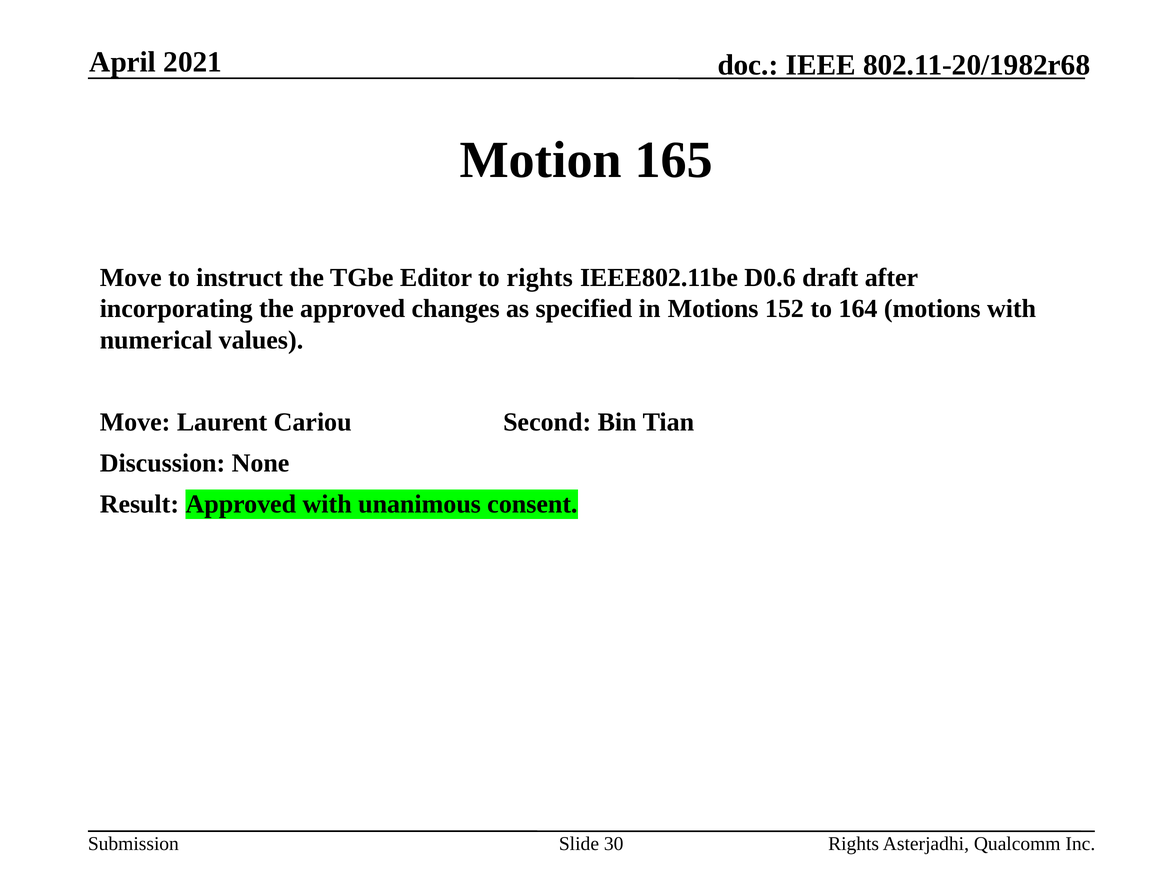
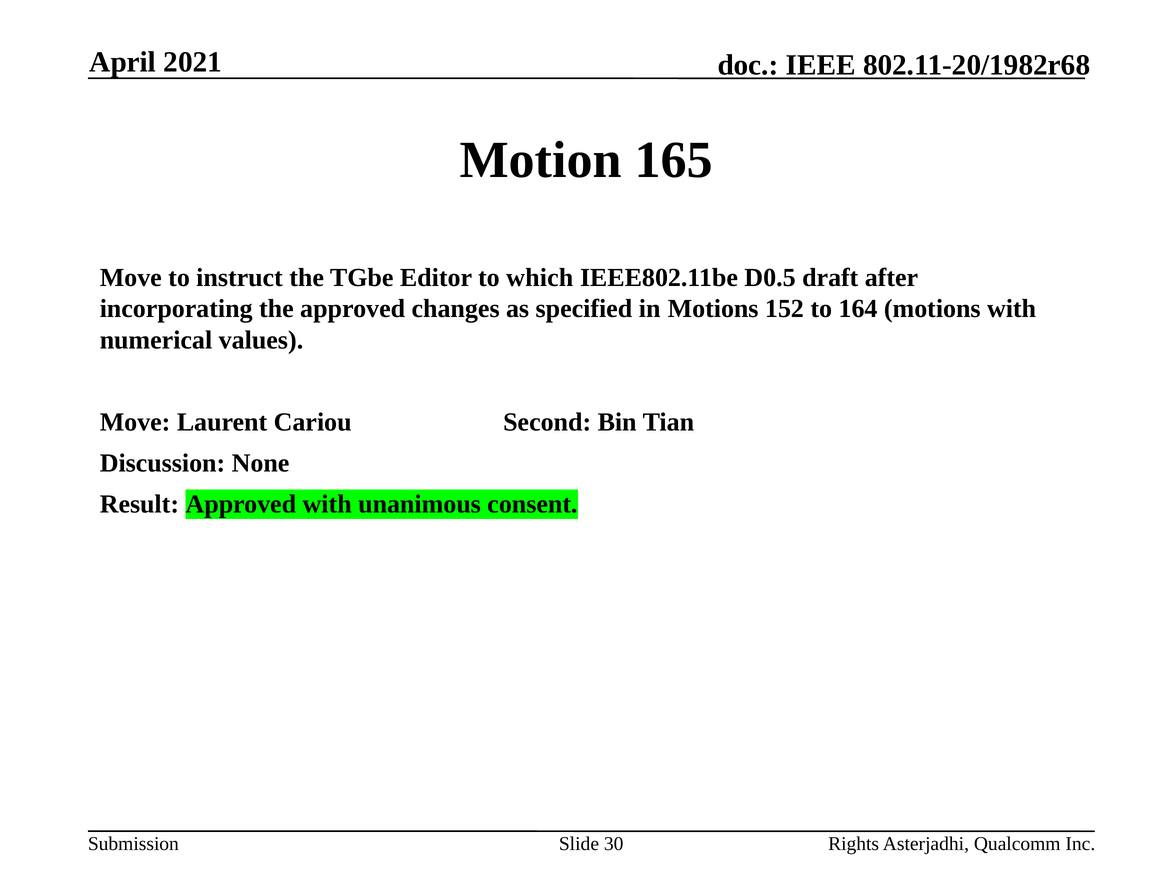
to rights: rights -> which
D0.6: D0.6 -> D0.5
